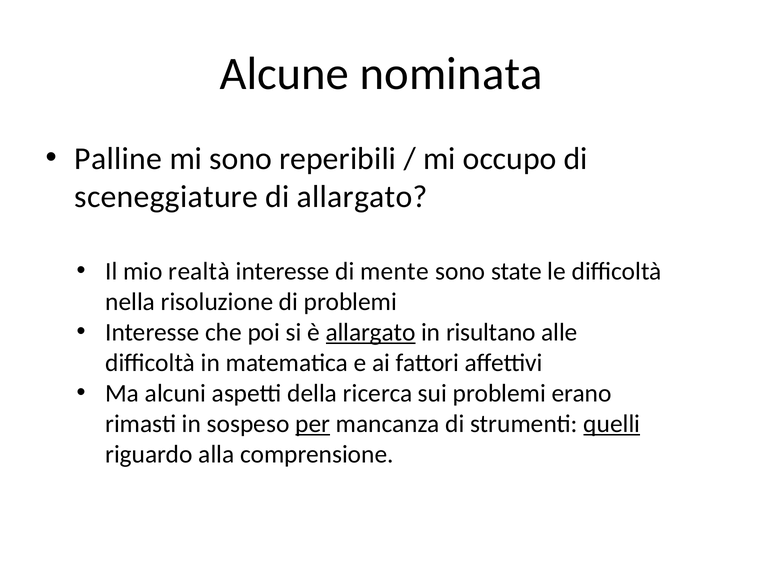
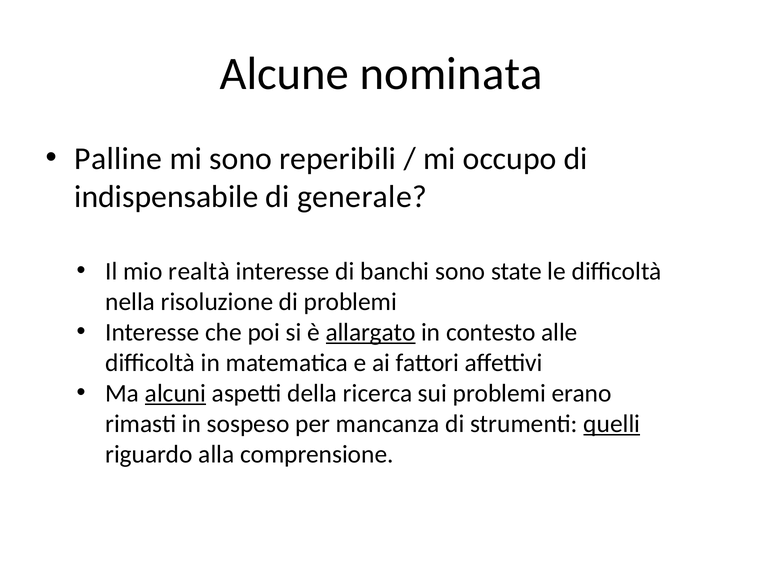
sceneggiature: sceneggiature -> indispensabile
di allargato: allargato -> generale
mente: mente -> banchi
risultano: risultano -> contesto
alcuni underline: none -> present
per underline: present -> none
